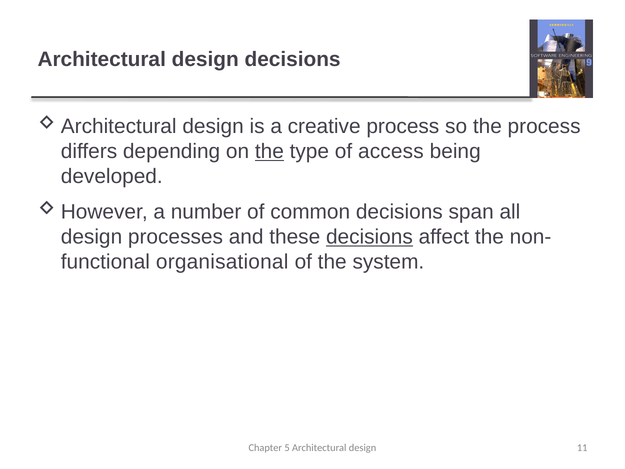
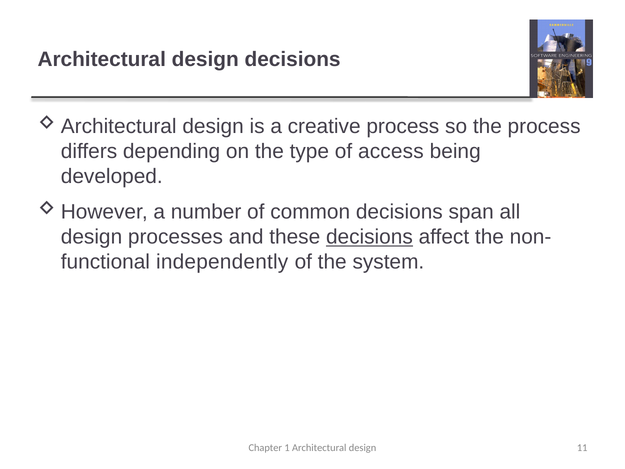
the at (269, 151) underline: present -> none
organisational: organisational -> independently
5: 5 -> 1
